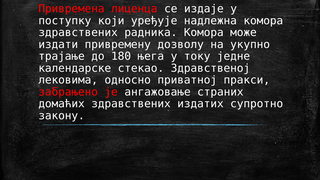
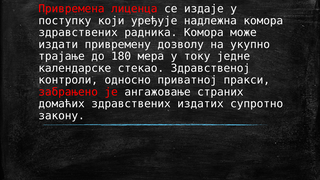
њега: њега -> мера
лековима: лековима -> контроли
